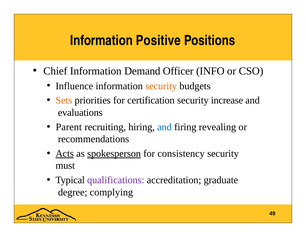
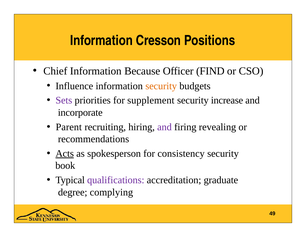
Positive: Positive -> Cresson
Demand: Demand -> Because
INFO: INFO -> FIND
Sets colour: orange -> purple
certification: certification -> supplement
evaluations: evaluations -> incorporate
and at (164, 127) colour: blue -> purple
spokesperson underline: present -> none
must: must -> book
